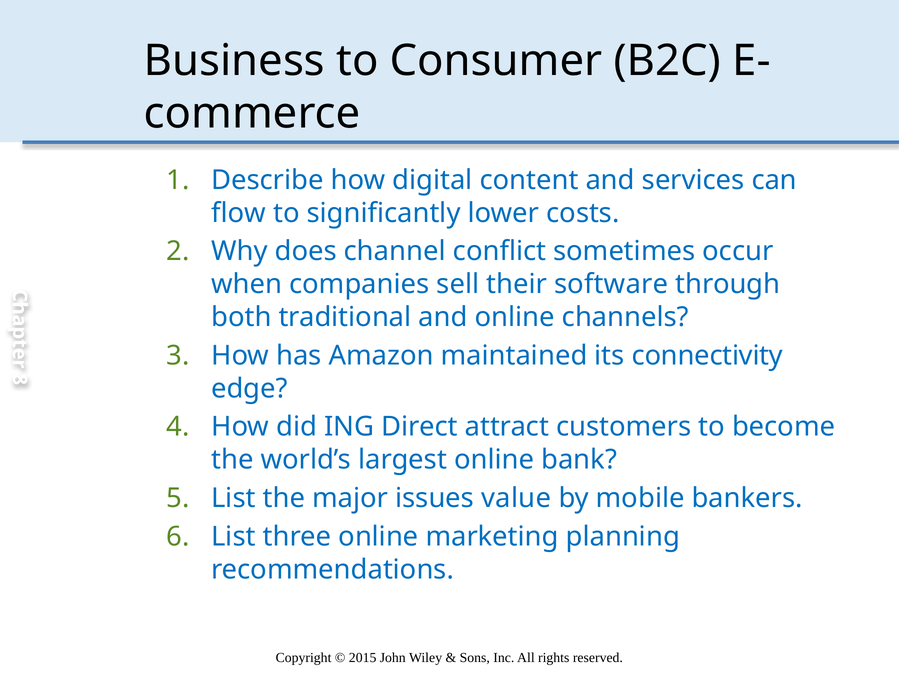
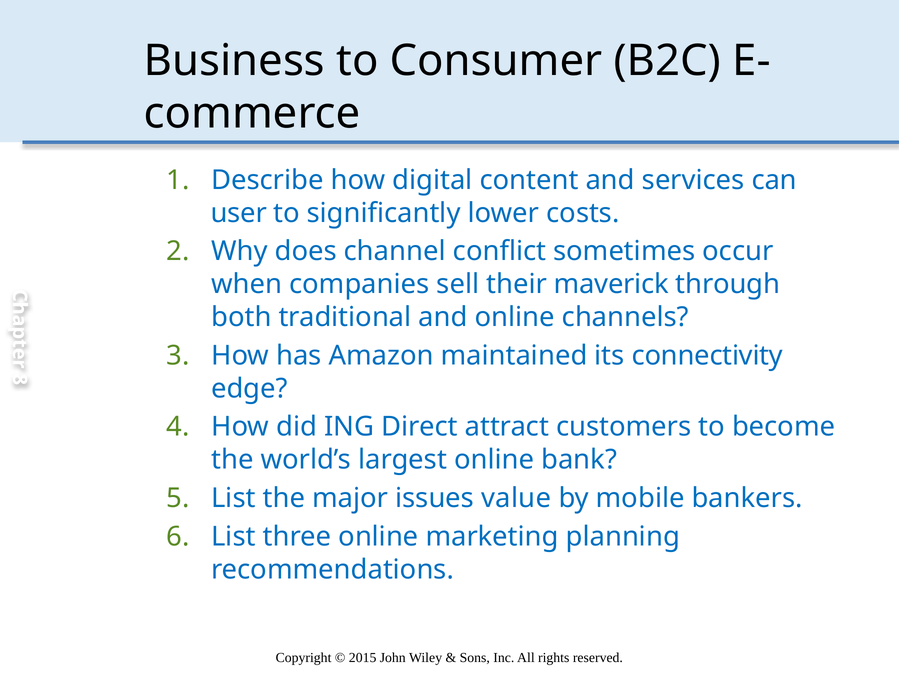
flow: flow -> user
software: software -> maverick
